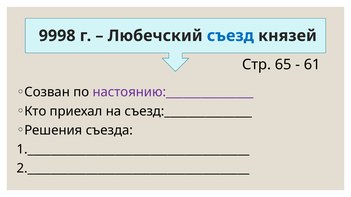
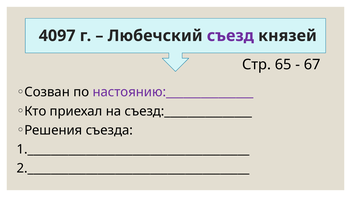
9998: 9998 -> 4097
съезд colour: blue -> purple
61: 61 -> 67
